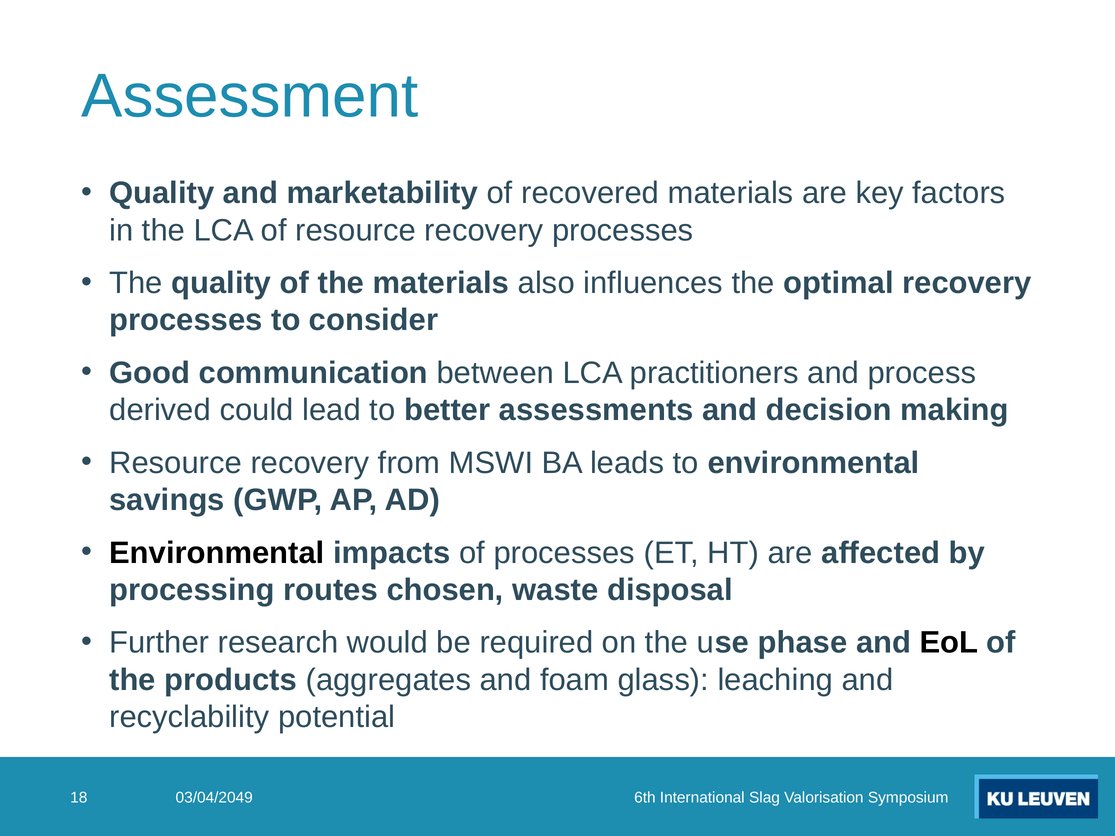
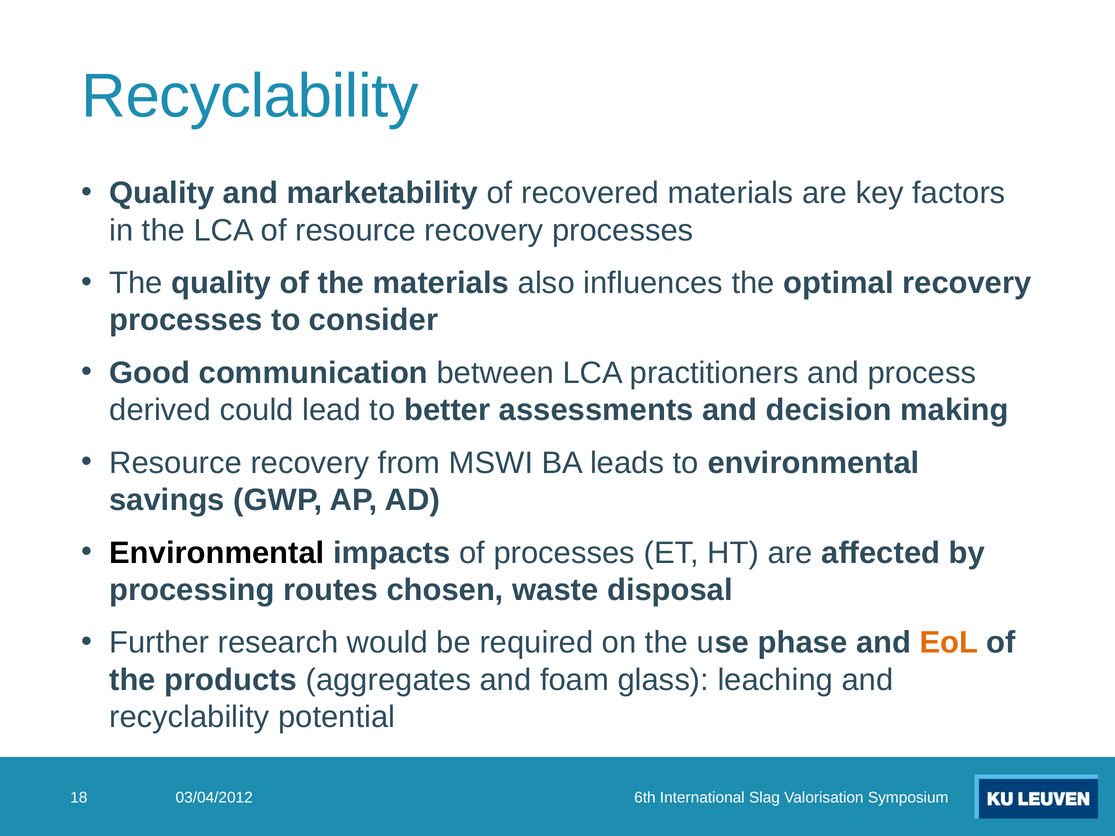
Assessment at (250, 96): Assessment -> Recyclability
EoL colour: black -> orange
03/04/2049: 03/04/2049 -> 03/04/2012
